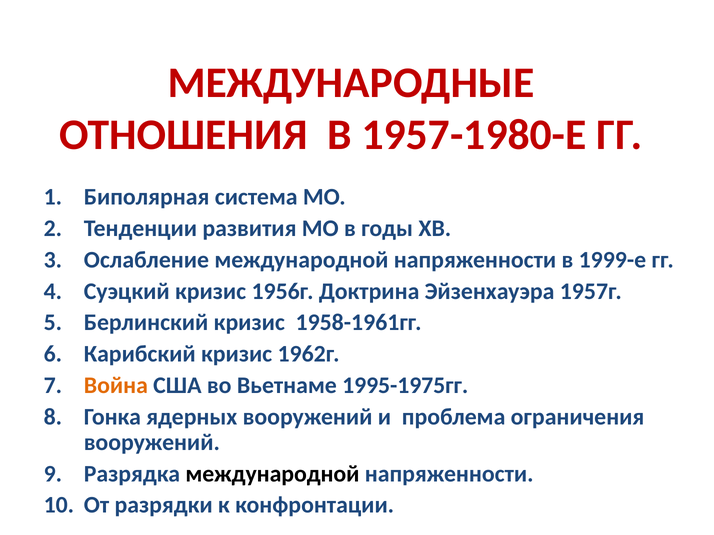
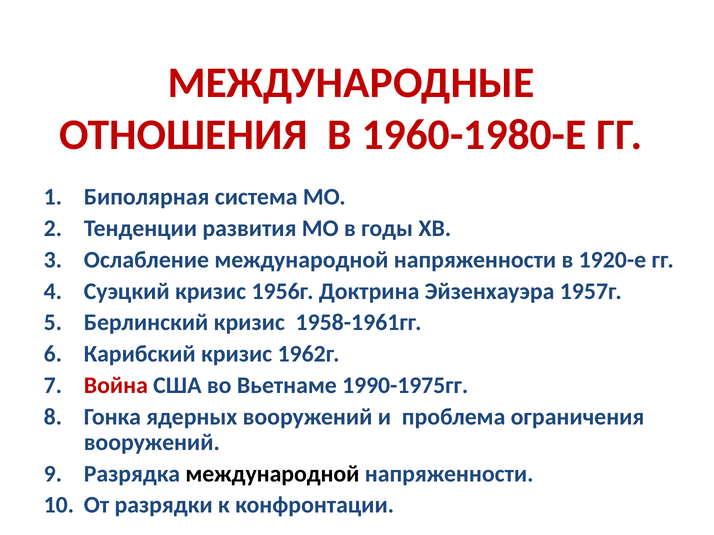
1957-1980-Е: 1957-1980-Е -> 1960-1980-Е
1999-е: 1999-е -> 1920-е
Война colour: orange -> red
1995-1975гг: 1995-1975гг -> 1990-1975гг
